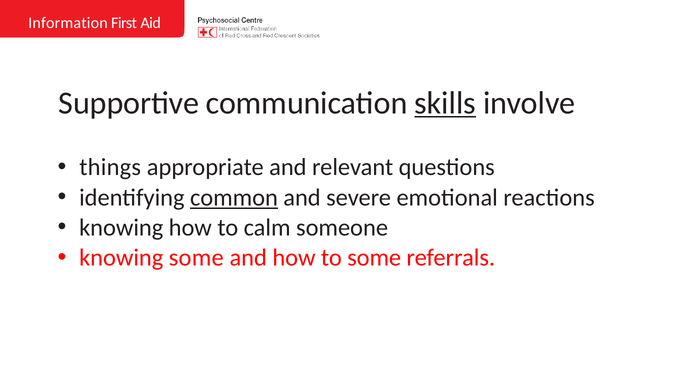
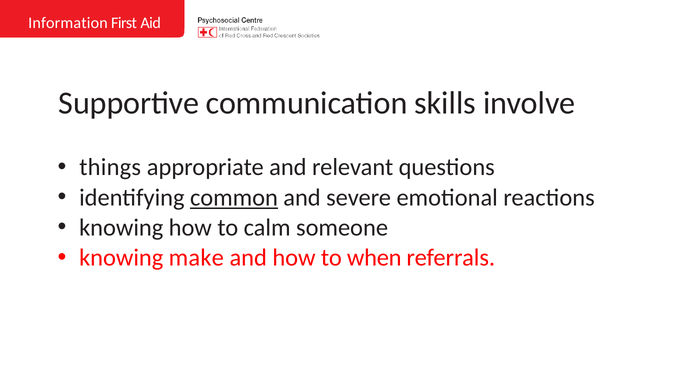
skills underline: present -> none
knowing some: some -> make
to some: some -> when
